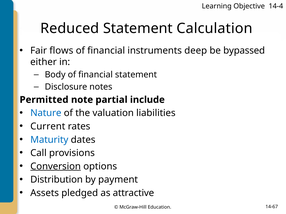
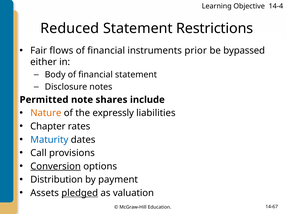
Calculation: Calculation -> Restrictions
deep: deep -> prior
partial: partial -> shares
Nature colour: blue -> orange
valuation: valuation -> expressly
Current: Current -> Chapter
pledged underline: none -> present
attractive: attractive -> valuation
